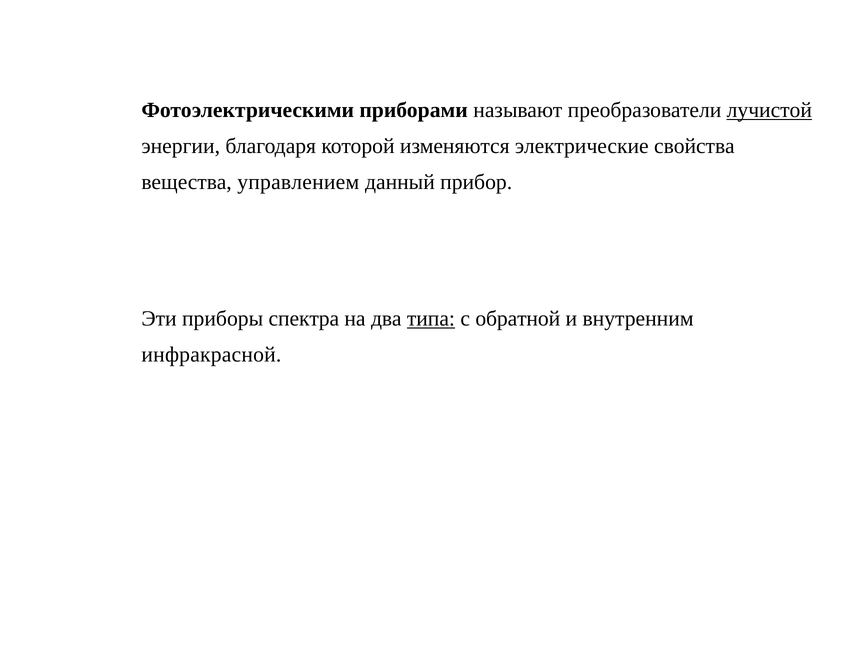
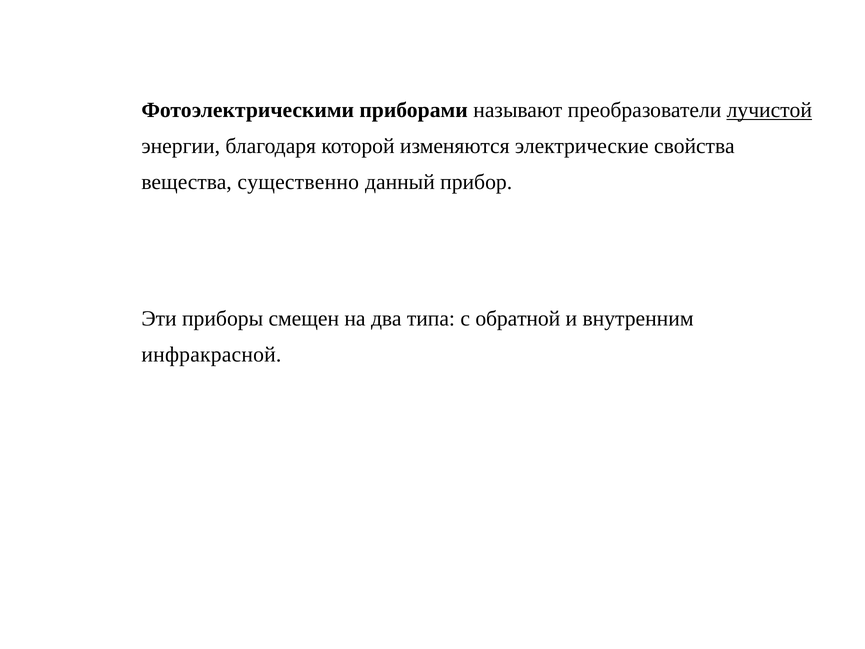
управлением: управлением -> существенно
спектра: спектра -> смещен
типа underline: present -> none
